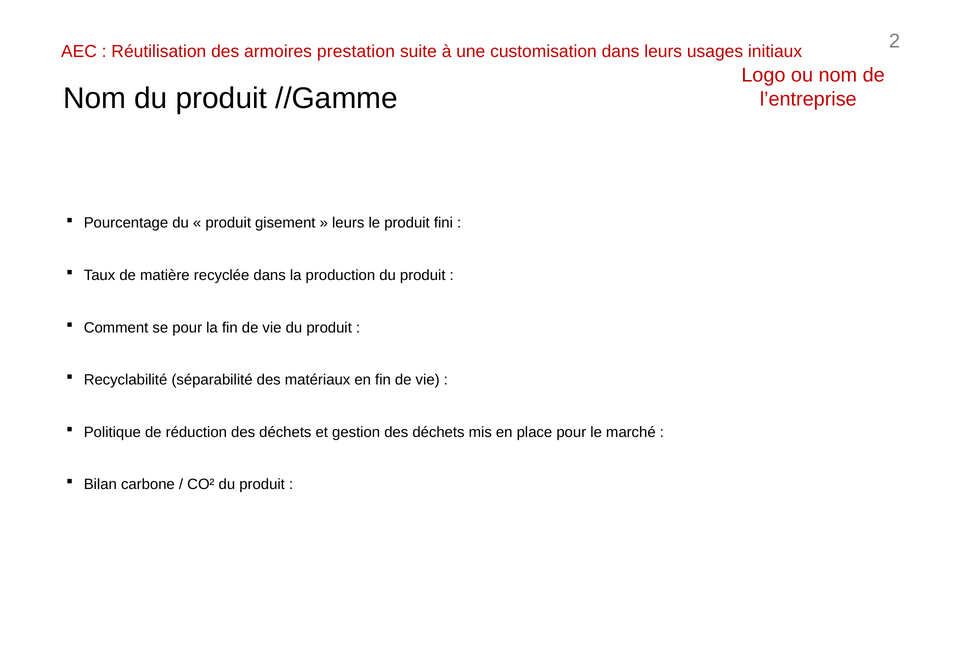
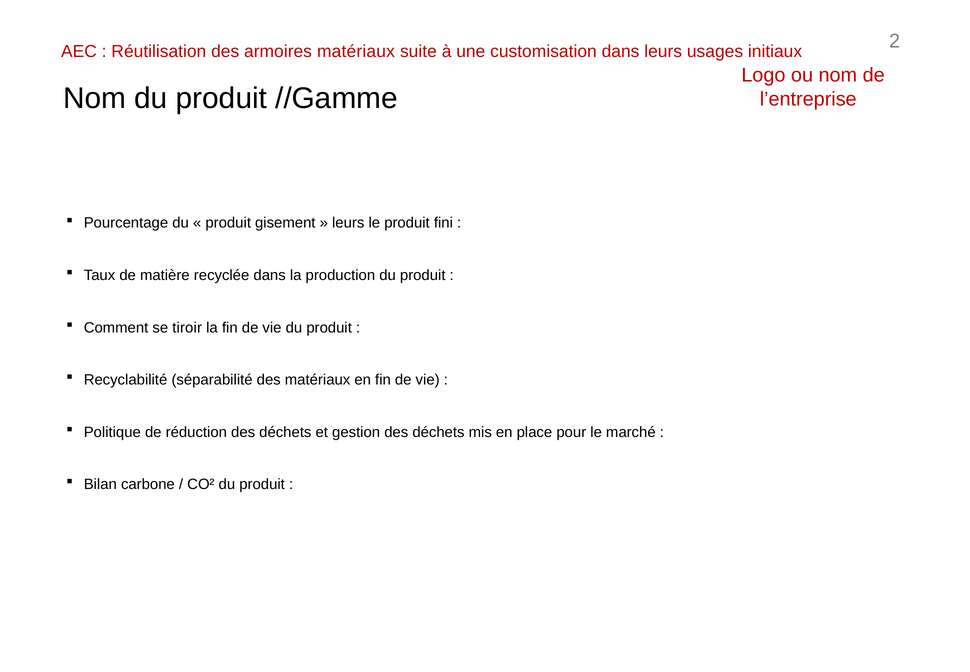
armoires prestation: prestation -> matériaux
se pour: pour -> tiroir
